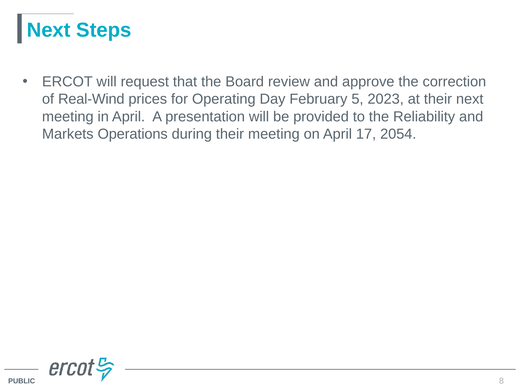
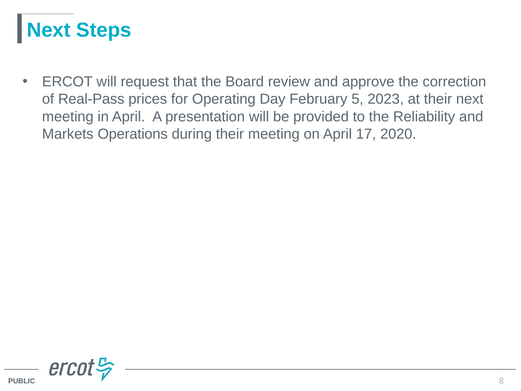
Real-Wind: Real-Wind -> Real-Pass
2054: 2054 -> 2020
